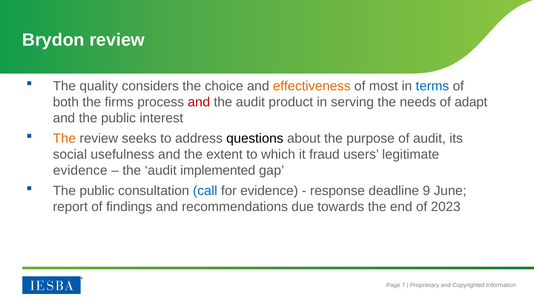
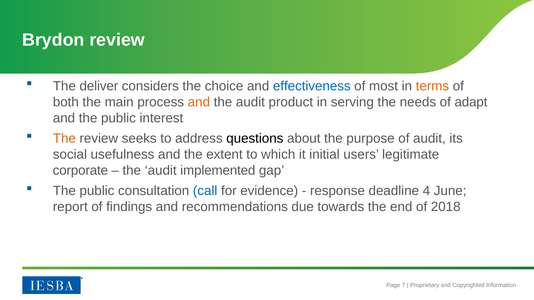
quality: quality -> deliver
effectiveness colour: orange -> blue
terms colour: blue -> orange
firms: firms -> main
and at (199, 102) colour: red -> orange
fraud: fraud -> initial
evidence at (80, 171): evidence -> corporate
9: 9 -> 4
2023: 2023 -> 2018
